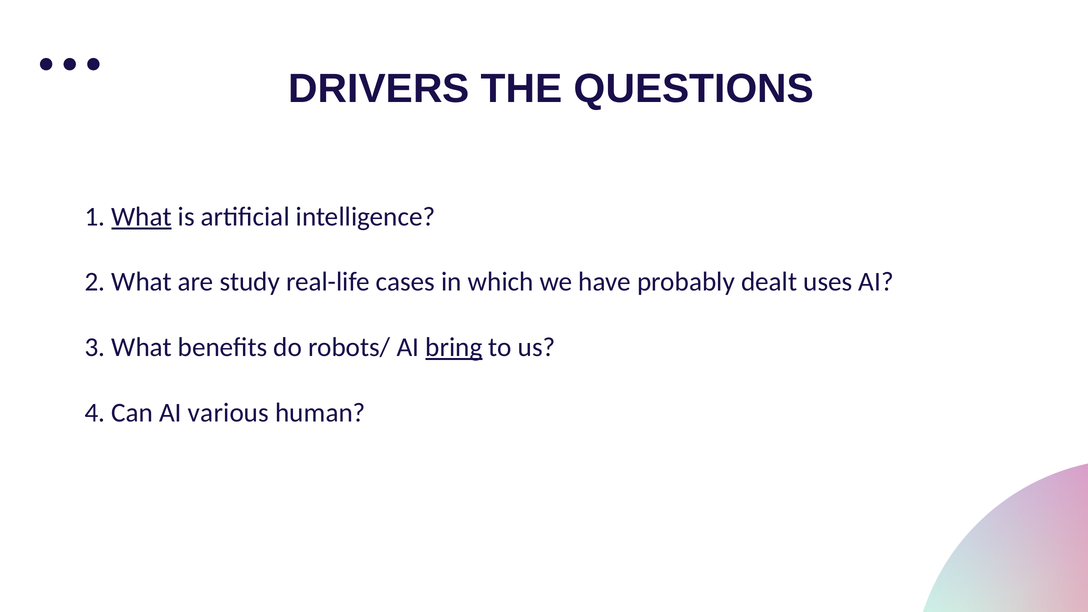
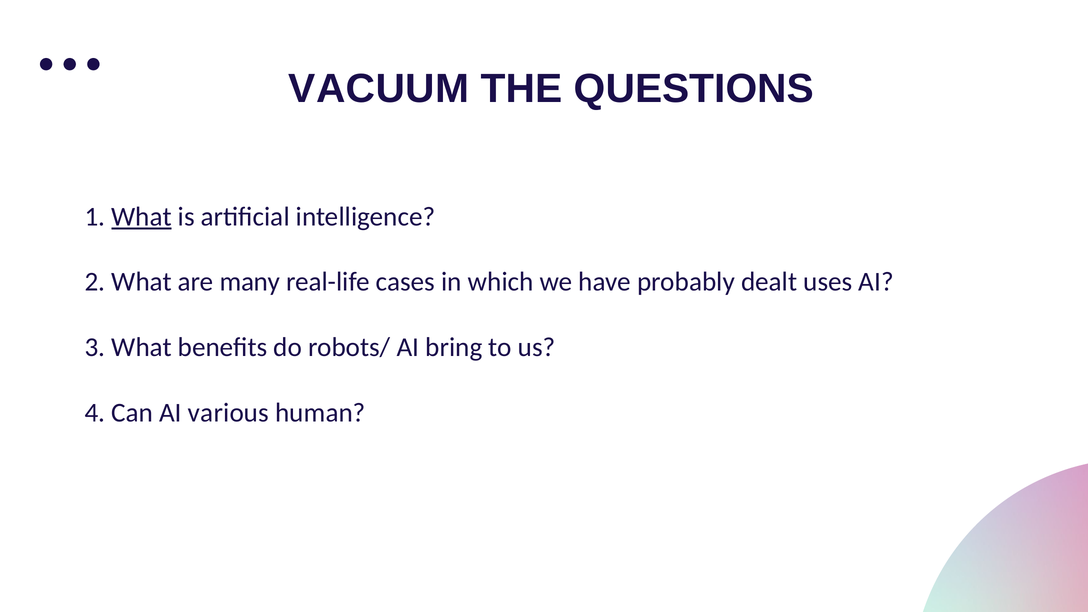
DRIVERS: DRIVERS -> VACUUM
study: study -> many
bring underline: present -> none
